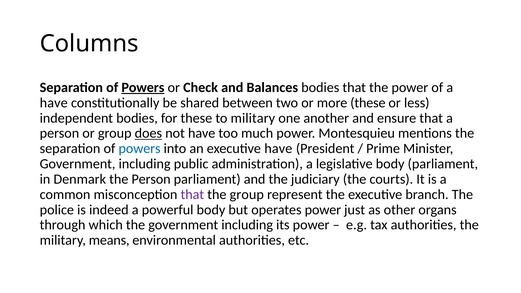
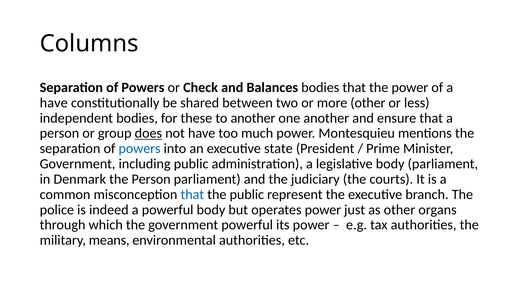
Powers at (143, 88) underline: present -> none
more these: these -> other
to military: military -> another
executive have: have -> state
that at (192, 194) colour: purple -> blue
the group: group -> public
the government including: including -> powerful
